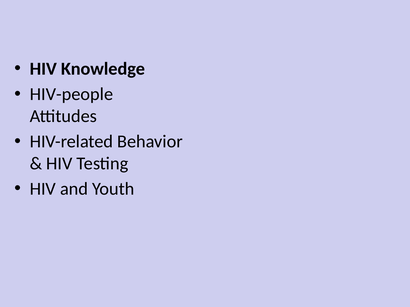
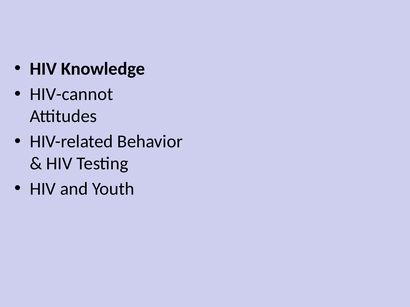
HIV-people: HIV-people -> HIV-cannot
